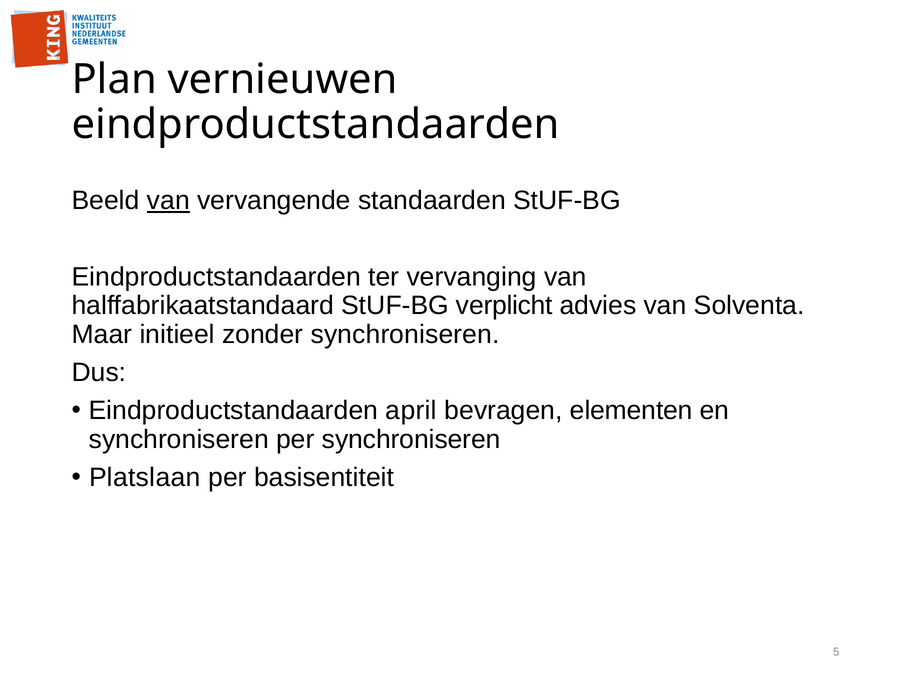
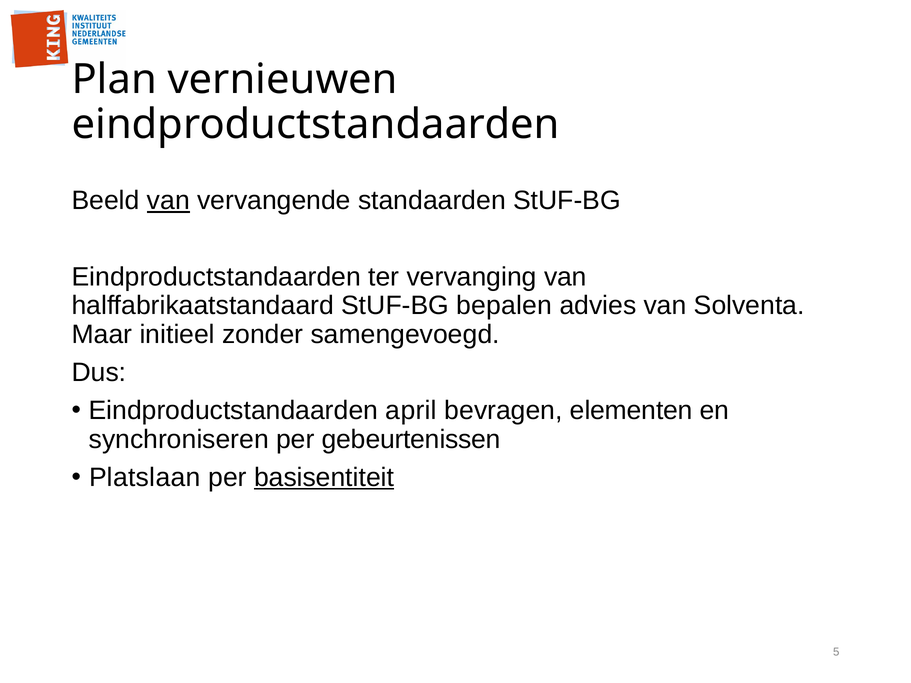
verplicht: verplicht -> bepalen
zonder synchroniseren: synchroniseren -> samengevoegd
per synchroniseren: synchroniseren -> gebeurtenissen
basisentiteit underline: none -> present
